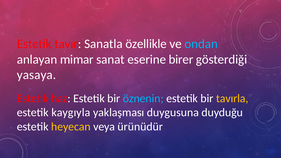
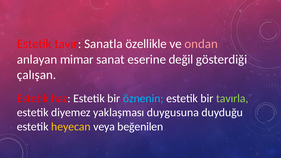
ondan colour: light blue -> pink
birer: birer -> değil
yasaya: yasaya -> çalışan
tavırla colour: yellow -> light green
kaygıyla: kaygıyla -> diyemez
ürünüdür: ürünüdür -> beğenilen
